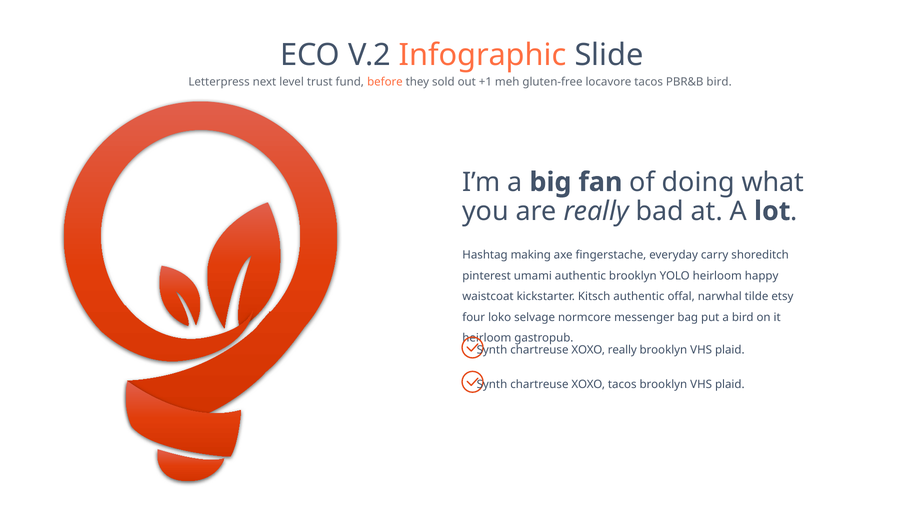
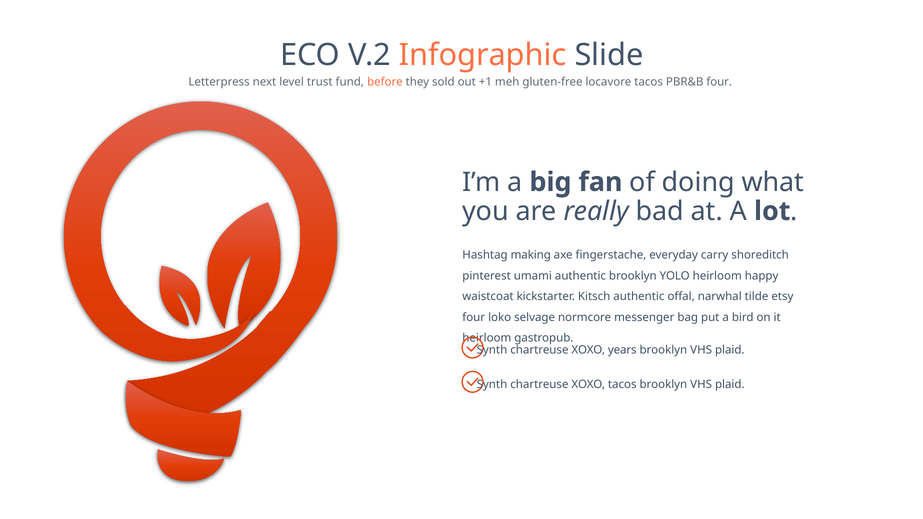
PBR&B bird: bird -> four
XOXO really: really -> years
